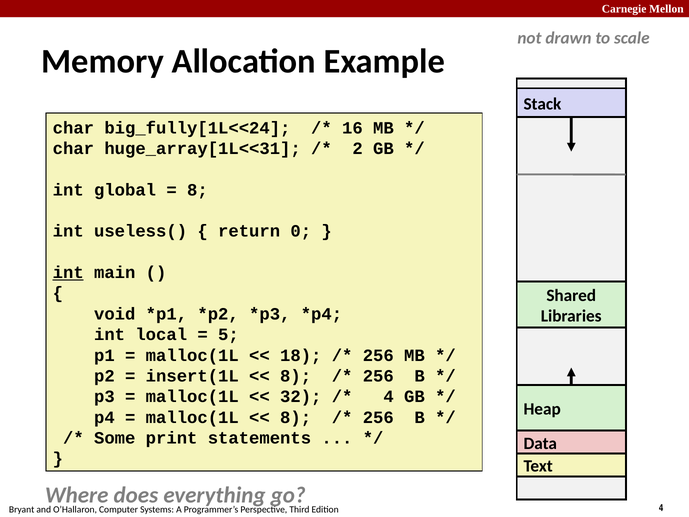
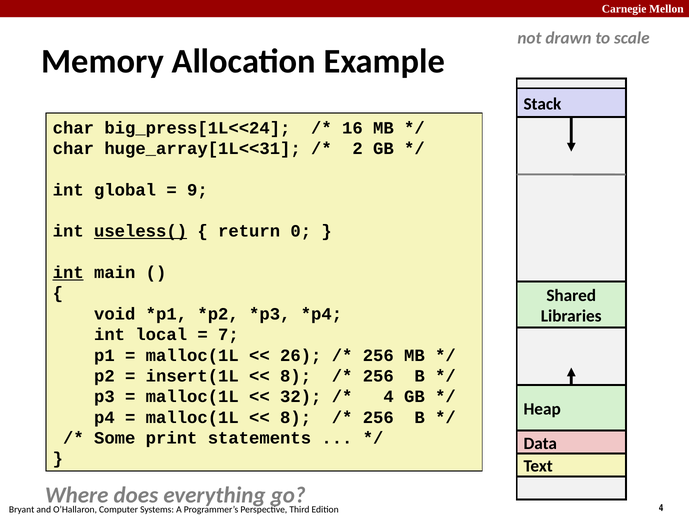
big_fully[1L<<24: big_fully[1L<<24 -> big_press[1L<<24
8 at (197, 190): 8 -> 9
useless( underline: none -> present
5: 5 -> 7
18: 18 -> 26
